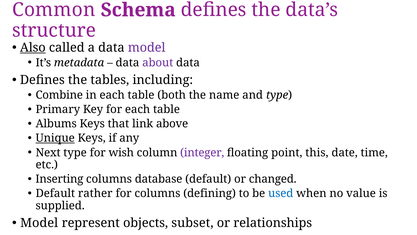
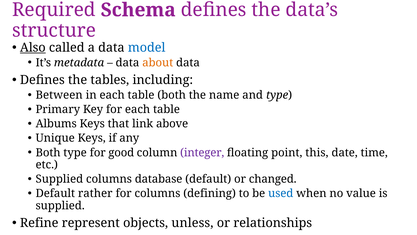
Common: Common -> Required
model at (147, 48) colour: purple -> blue
about colour: purple -> orange
Combine: Combine -> Between
Unique underline: present -> none
Next at (48, 152): Next -> Both
wish: wish -> good
Inserting at (59, 179): Inserting -> Supplied
Model at (39, 223): Model -> Refine
subset: subset -> unless
